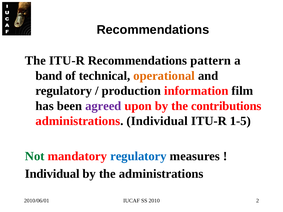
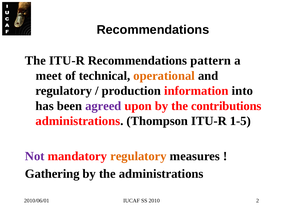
band: band -> meet
film: film -> into
administrations Individual: Individual -> Thompson
Not colour: green -> purple
regulatory at (138, 156) colour: blue -> orange
Individual at (52, 174): Individual -> Gathering
